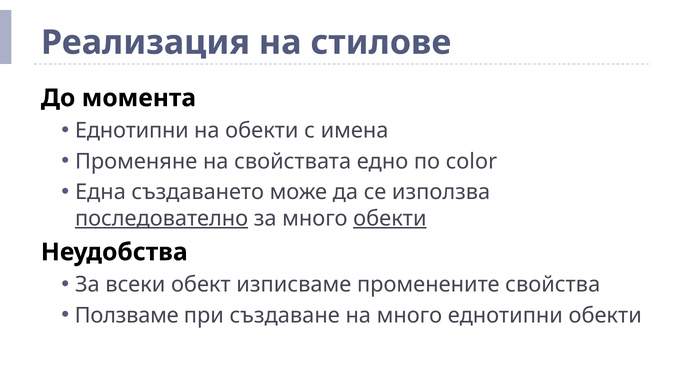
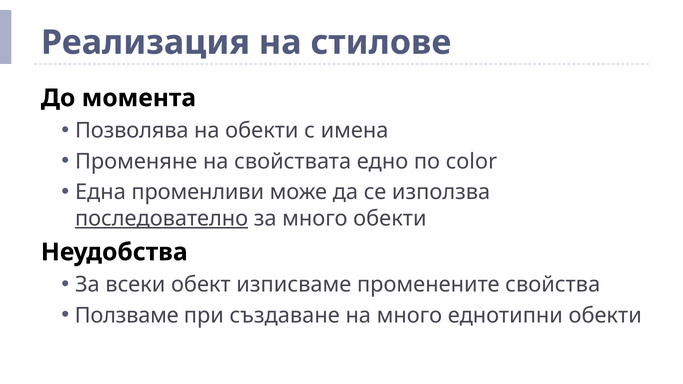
Еднотипни at (132, 131): Еднотипни -> Позволява
създаването: създаването -> променливи
обекти at (390, 218) underline: present -> none
